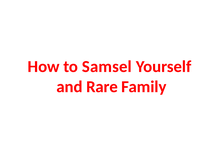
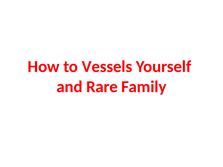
Samsel: Samsel -> Vessels
